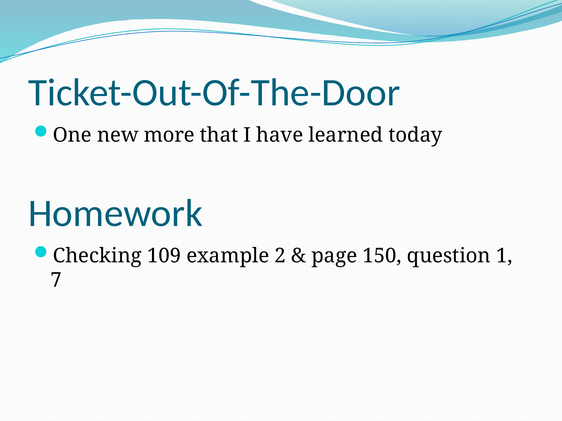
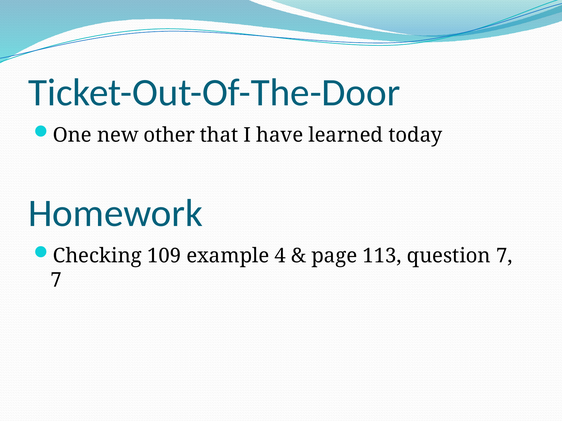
more: more -> other
2: 2 -> 4
150: 150 -> 113
question 1: 1 -> 7
